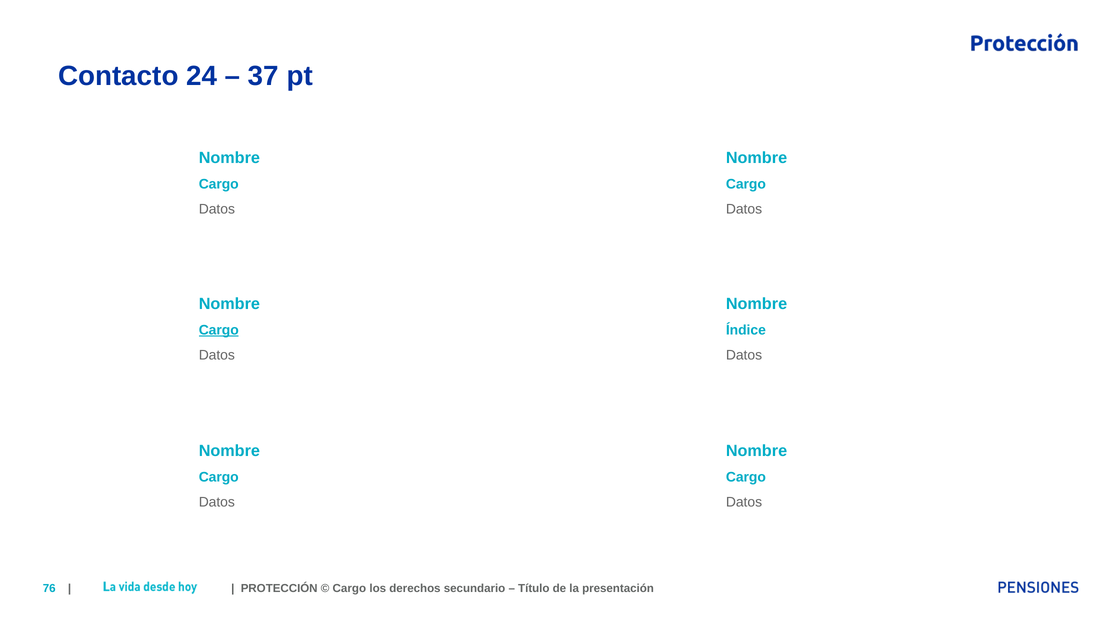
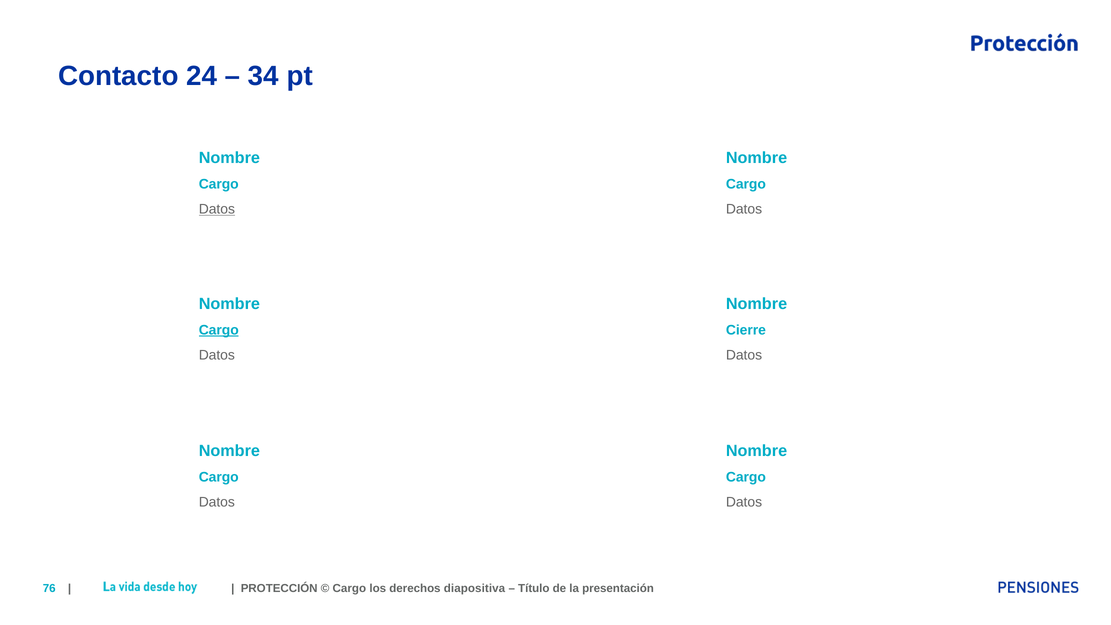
37: 37 -> 34
Datos at (217, 209) underline: none -> present
Índice: Índice -> Cierre
secundario: secundario -> diapositiva
